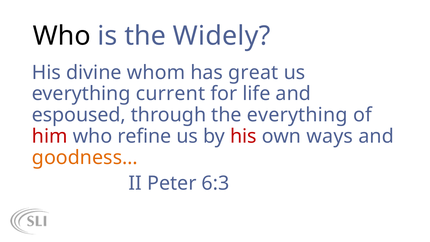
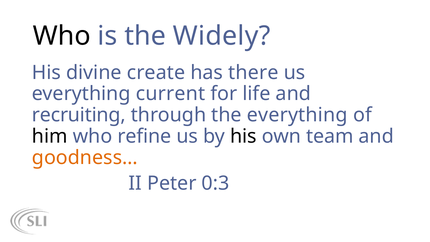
whom: whom -> create
great: great -> there
espoused: espoused -> recruiting
him colour: red -> black
his at (243, 136) colour: red -> black
ways: ways -> team
6:3: 6:3 -> 0:3
